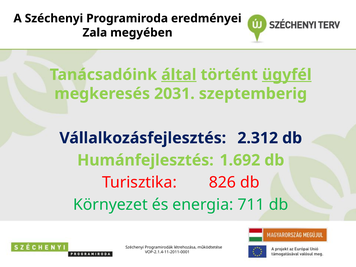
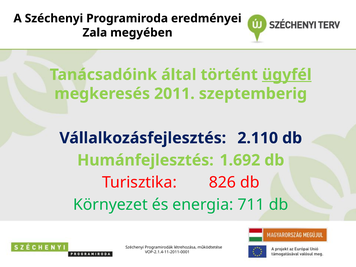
által underline: present -> none
2031: 2031 -> 2011
2.312: 2.312 -> 2.110
